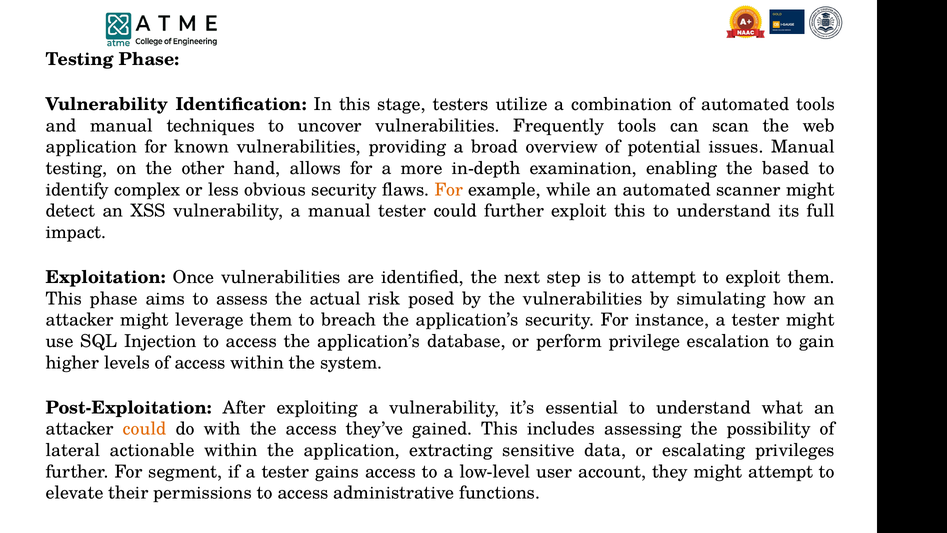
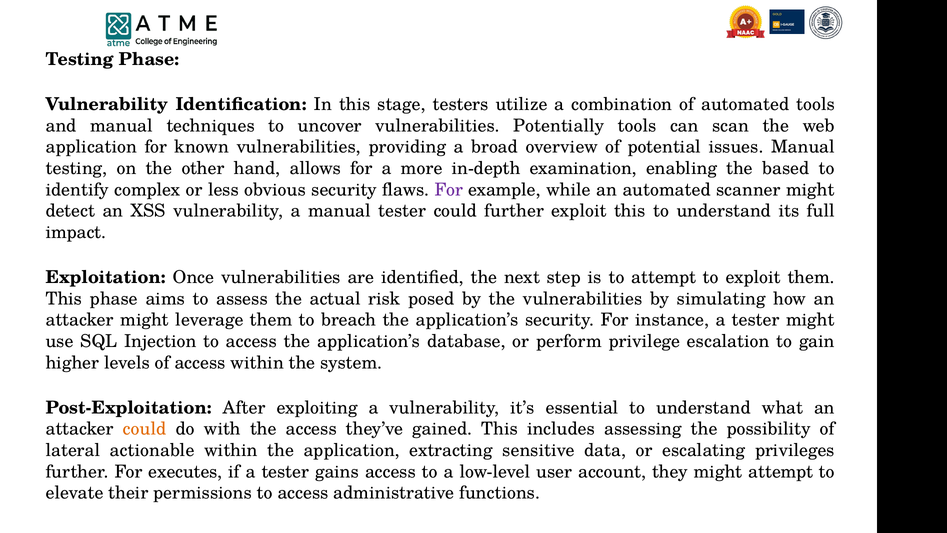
Frequently: Frequently -> Potentially
For at (449, 190) colour: orange -> purple
segment: segment -> executes
